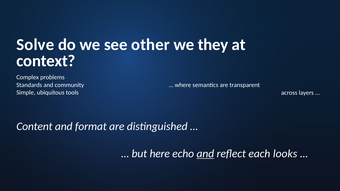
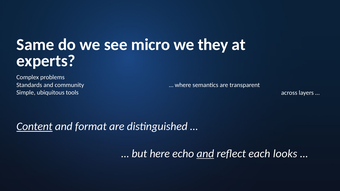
Solve: Solve -> Same
other: other -> micro
context: context -> experts
Content underline: none -> present
